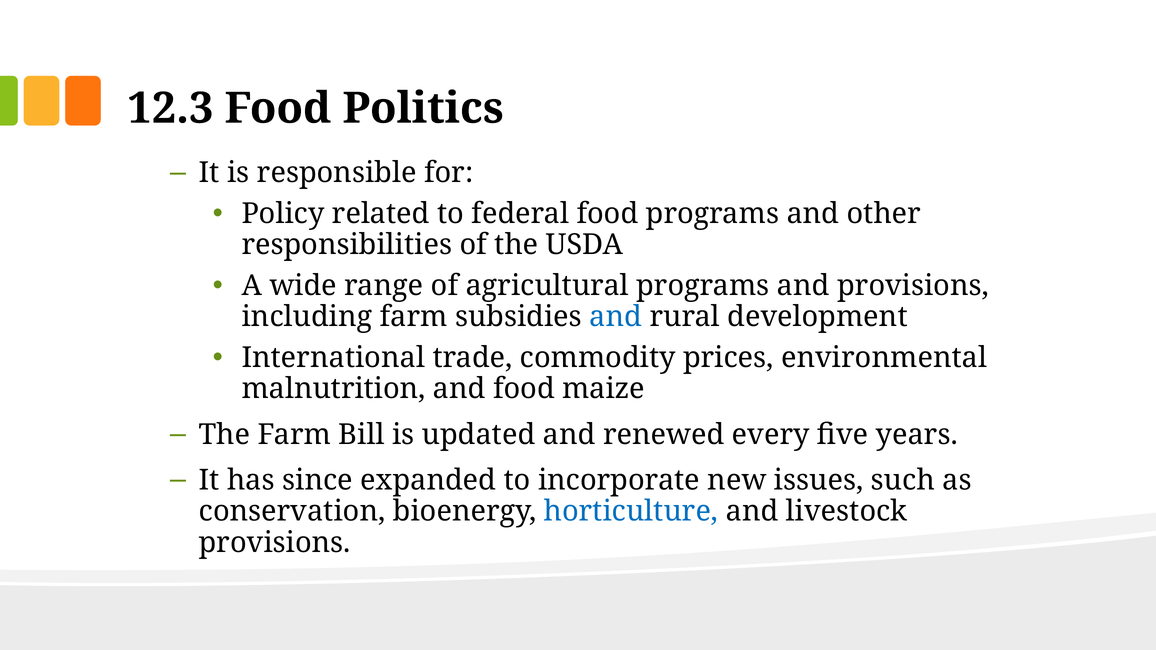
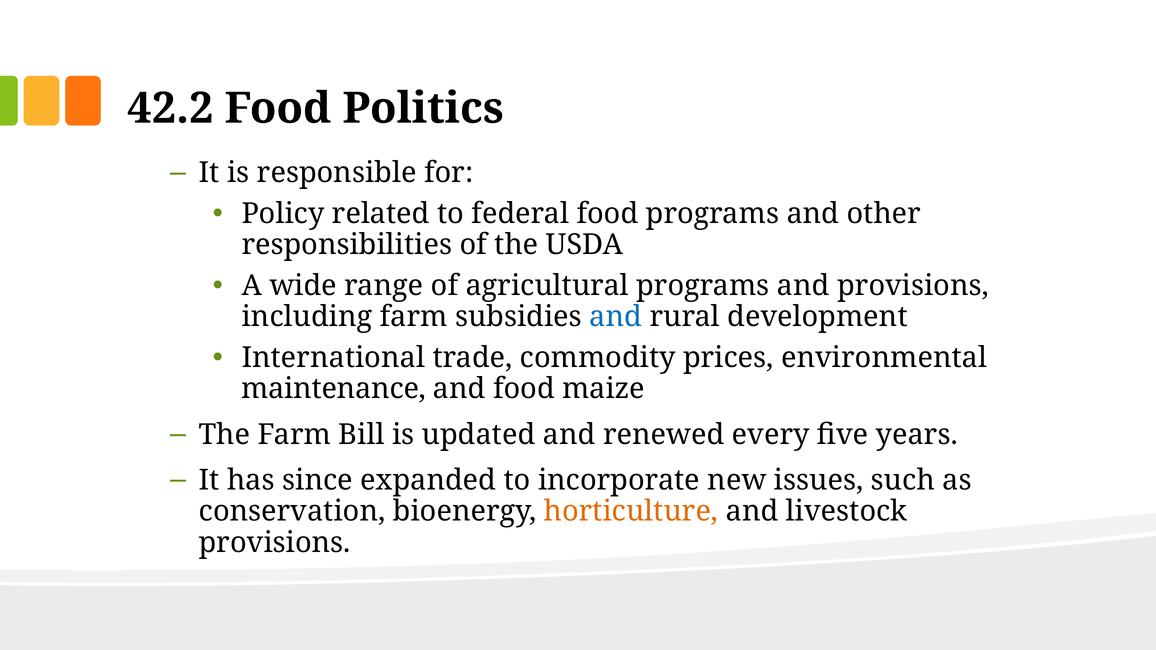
12.3: 12.3 -> 42.2
malnutrition: malnutrition -> maintenance
horticulture colour: blue -> orange
